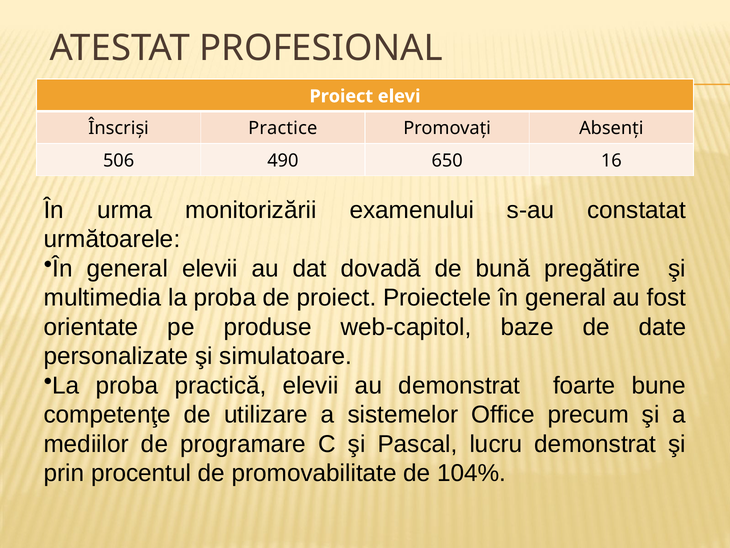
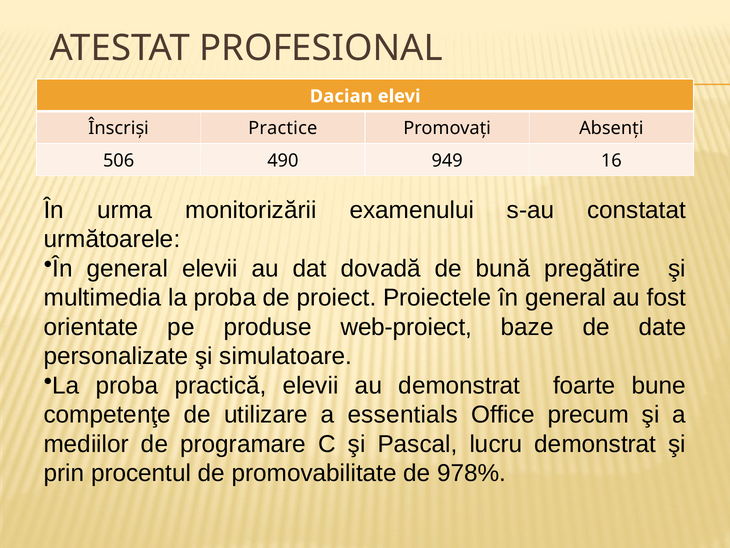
Proiect at (341, 96): Proiect -> Dacian
650: 650 -> 949
web-capitol: web-capitol -> web-proiect
sistemelor: sistemelor -> essentials
104%: 104% -> 978%
